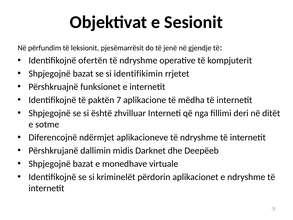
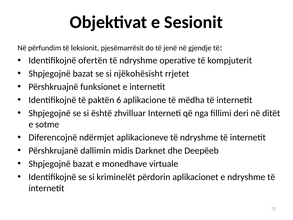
identifikimin: identifikimin -> njëkohësisht
7: 7 -> 6
